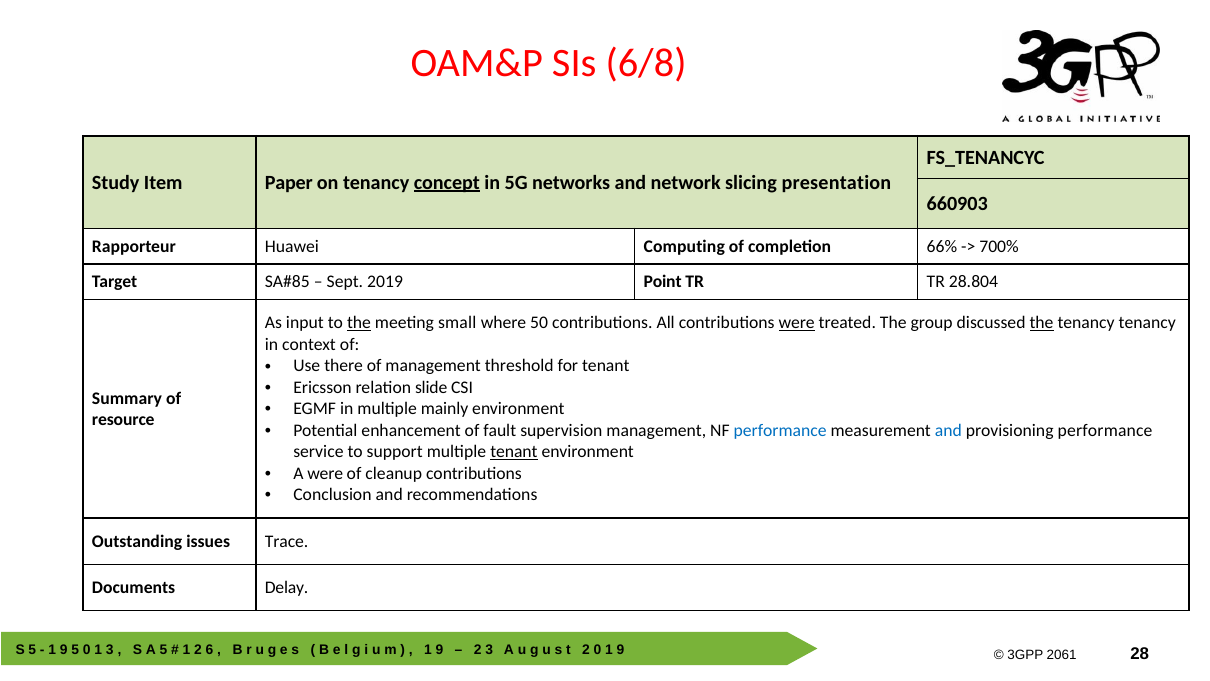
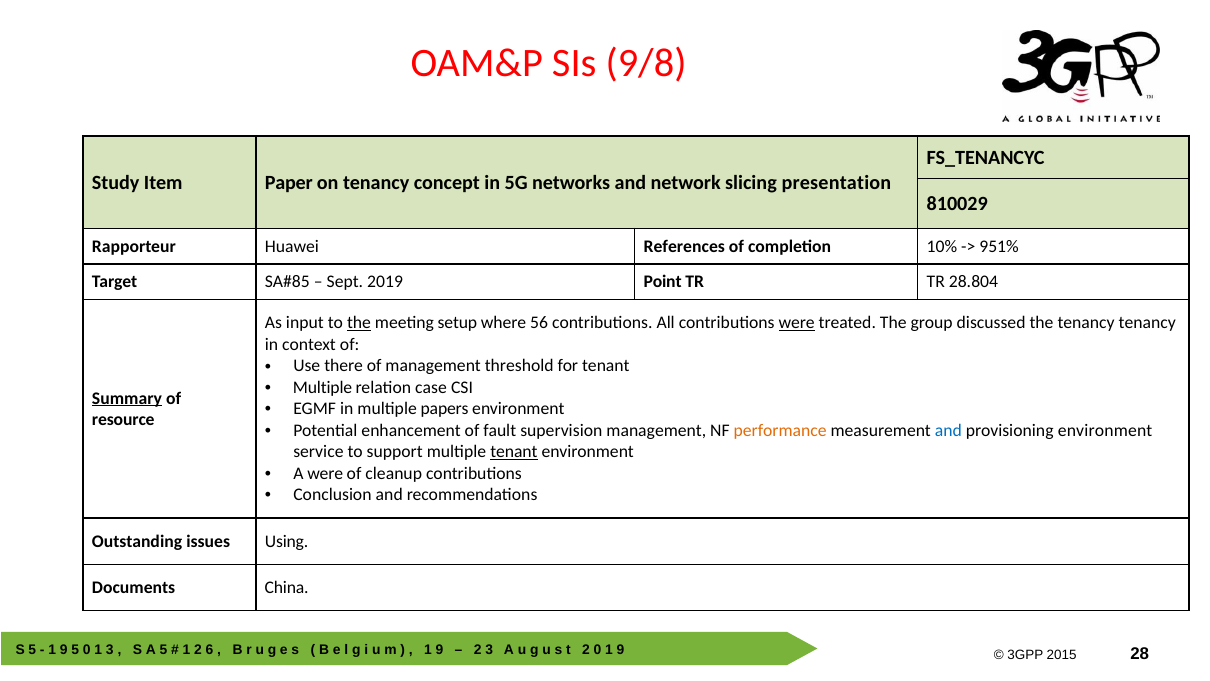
6/8: 6/8 -> 9/8
concept underline: present -> none
660903: 660903 -> 810029
Computing: Computing -> References
66%: 66% -> 10%
700%: 700% -> 951%
small: small -> setup
50: 50 -> 56
the at (1042, 323) underline: present -> none
Ericsson at (323, 387): Ericsson -> Multiple
slide: slide -> case
Summary underline: none -> present
mainly: mainly -> papers
performance at (780, 430) colour: blue -> orange
provisioning performance: performance -> environment
Trace: Trace -> Using
Delay: Delay -> China
2061: 2061 -> 2015
